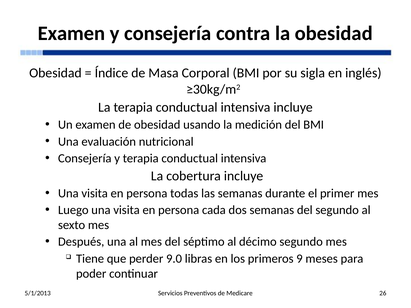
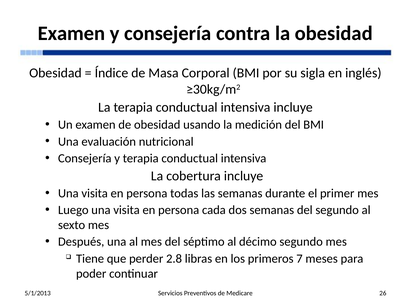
9.0: 9.0 -> 2.8
9: 9 -> 7
